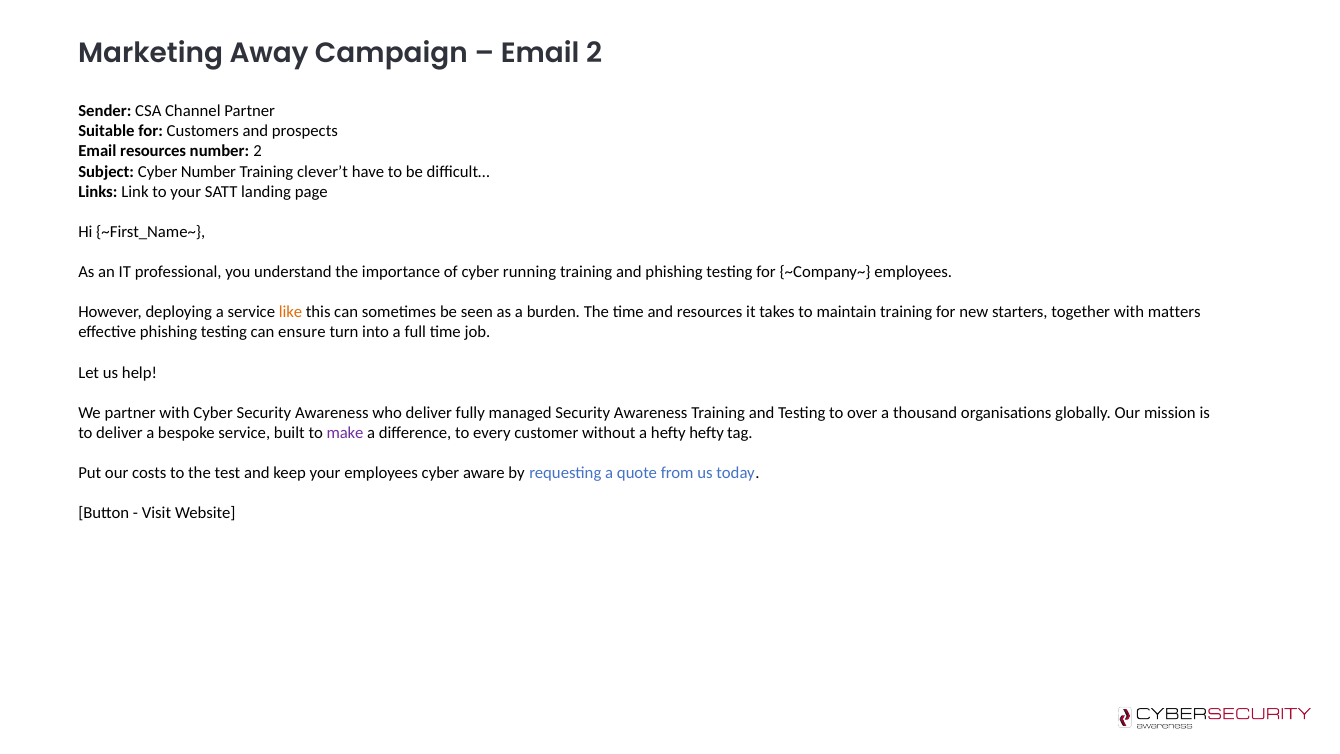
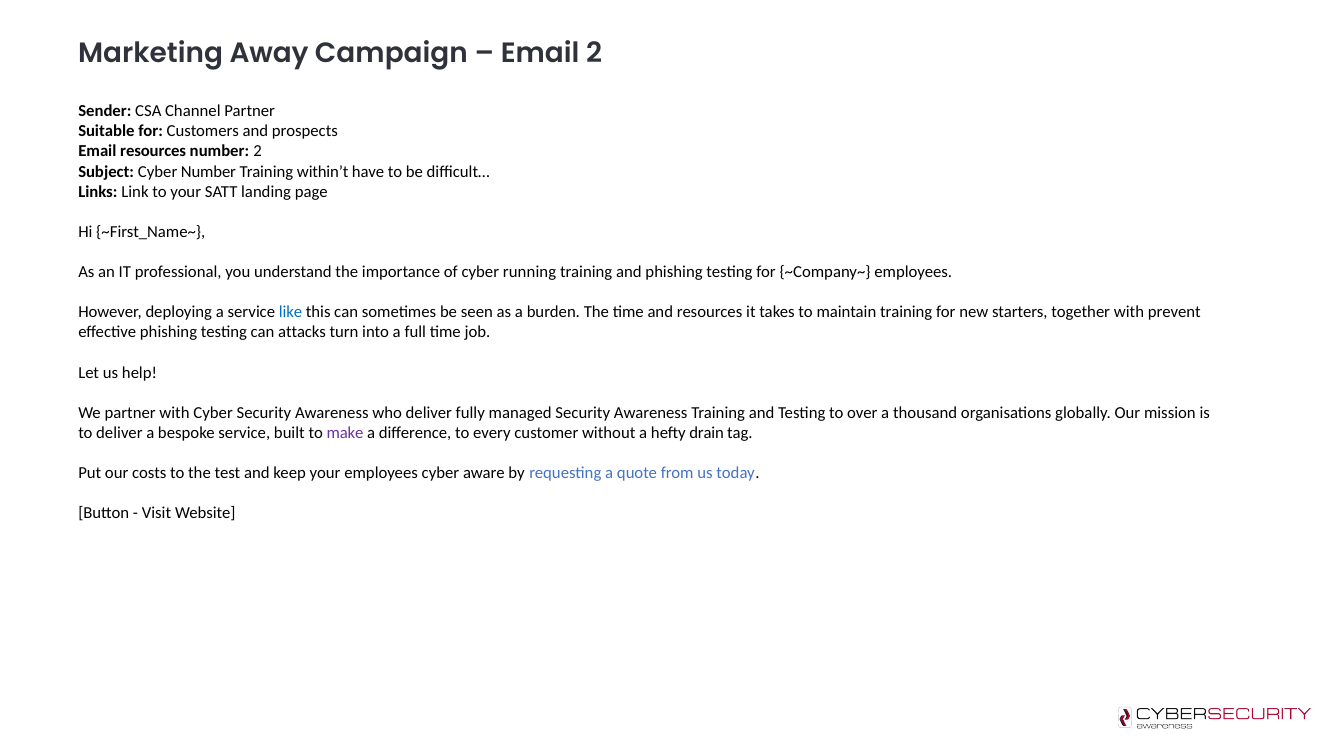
clever’t: clever’t -> within’t
like colour: orange -> blue
matters: matters -> prevent
ensure: ensure -> attacks
hefty hefty: hefty -> drain
